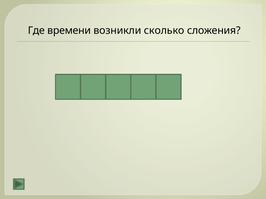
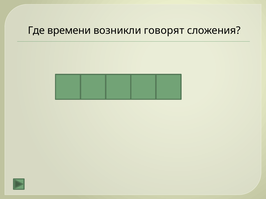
сколько: сколько -> говорят
